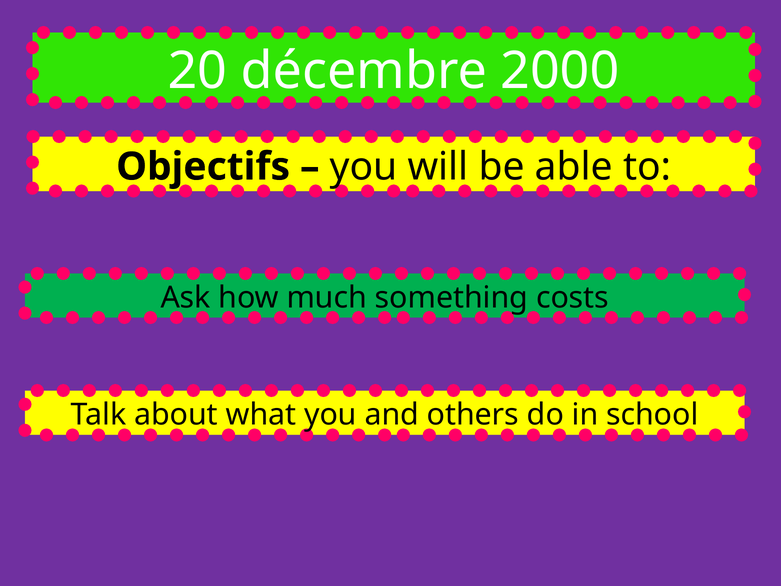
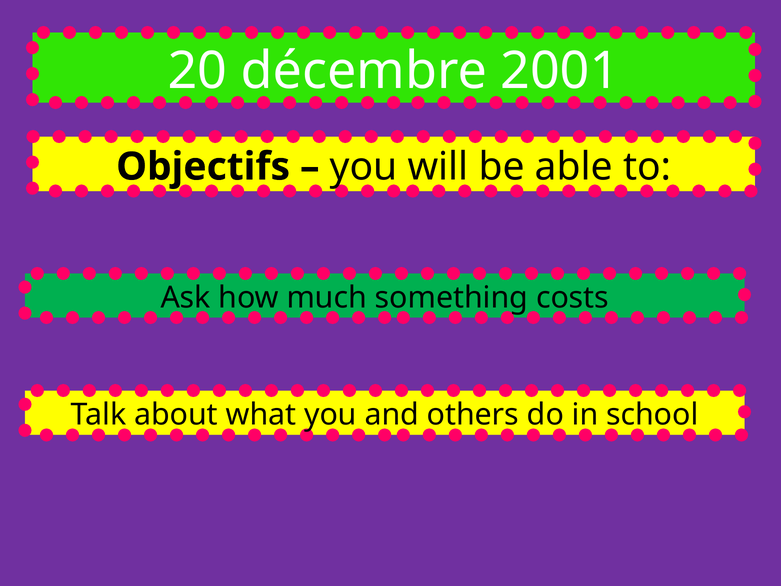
2000: 2000 -> 2001
